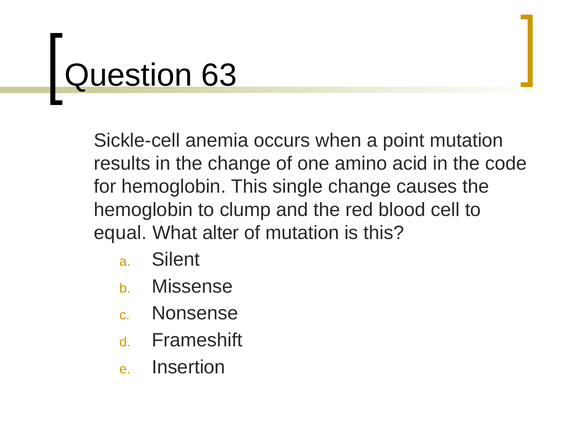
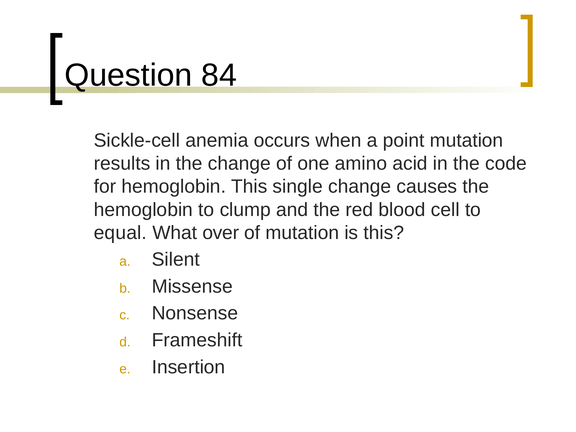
63: 63 -> 84
alter: alter -> over
